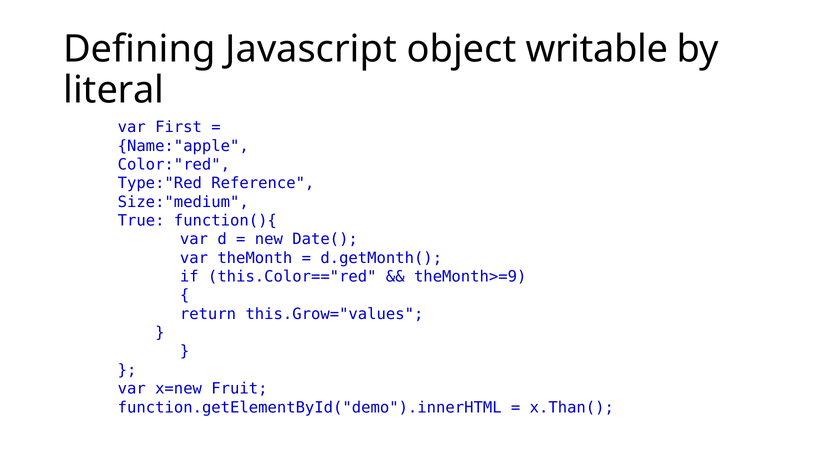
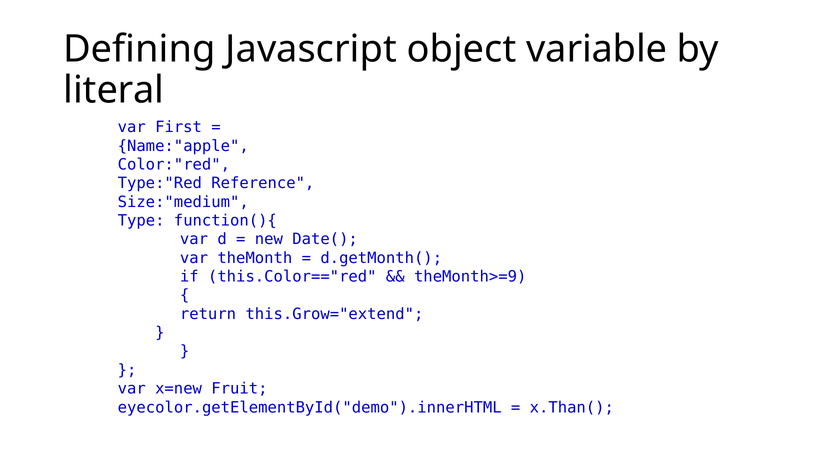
writable: writable -> variable
True: True -> Type
this.Grow="values: this.Grow="values -> this.Grow="extend
function.getElementById("demo").innerHTML: function.getElementById("demo").innerHTML -> eyecolor.getElementById("demo").innerHTML
